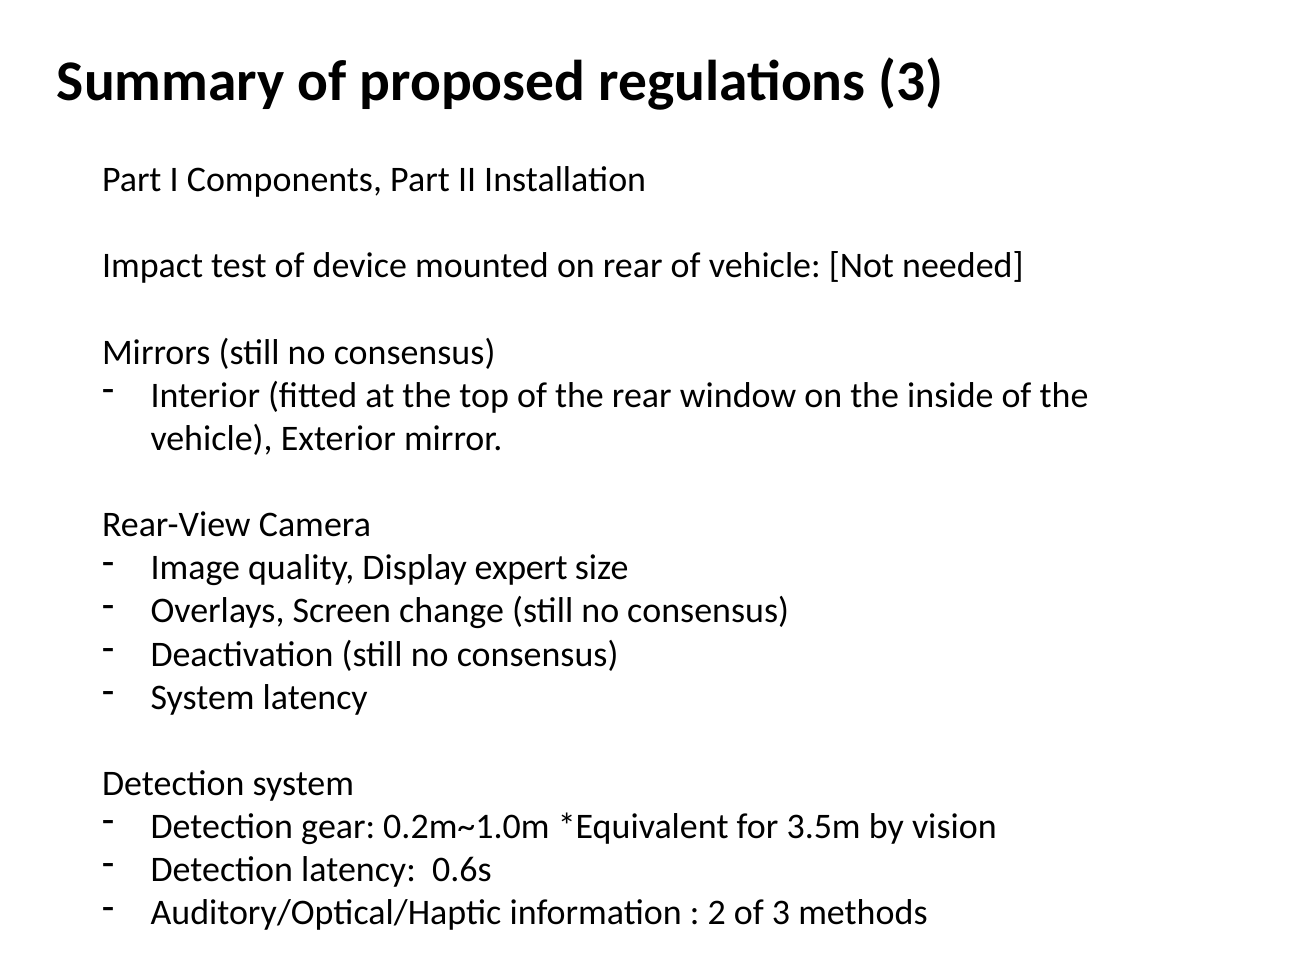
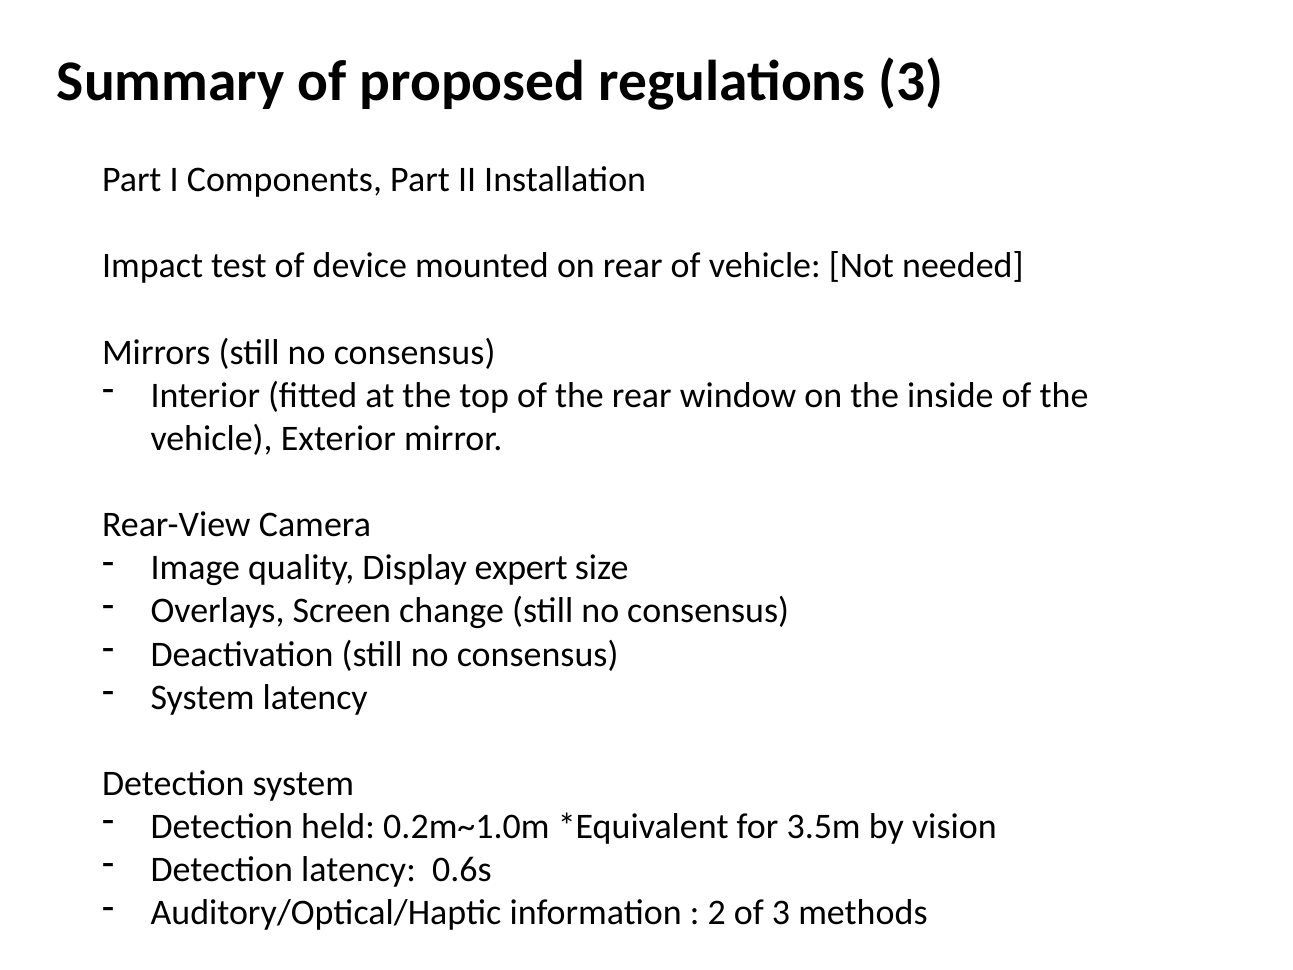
gear: gear -> held
